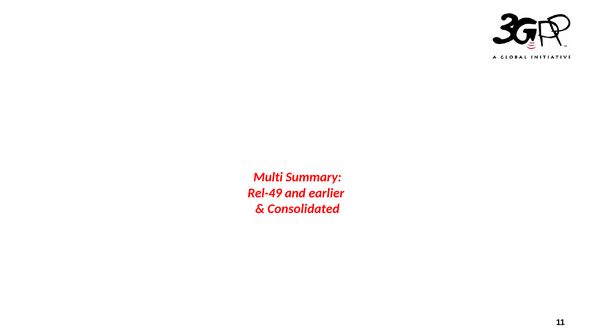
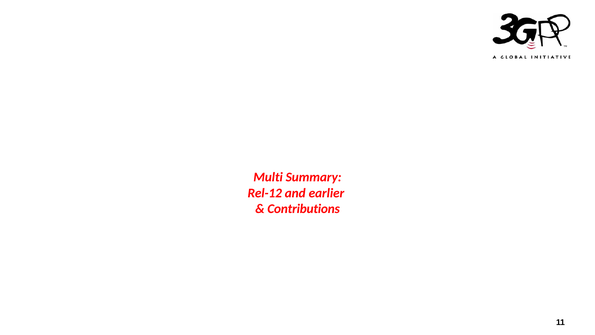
Rel-49: Rel-49 -> Rel-12
Consolidated: Consolidated -> Contributions
